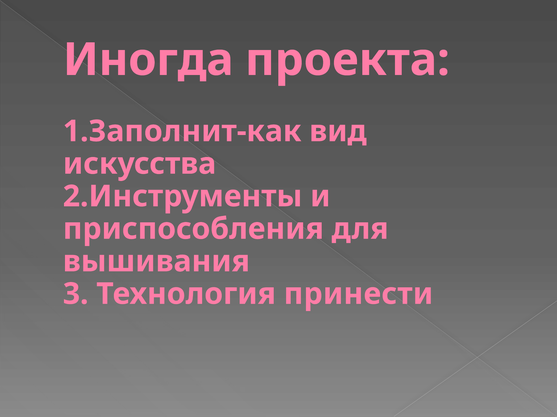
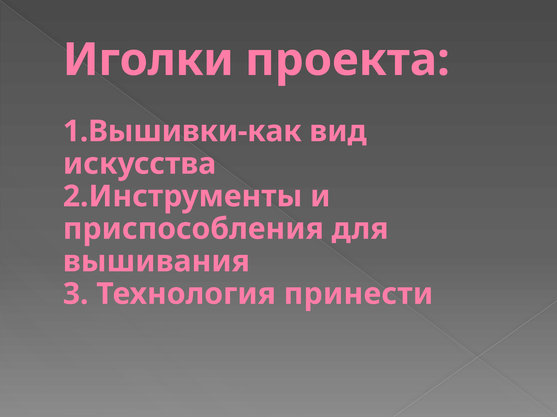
Иногда: Иногда -> Иголки
1.Заполнит-как: 1.Заполнит-как -> 1.Вышивки-как
